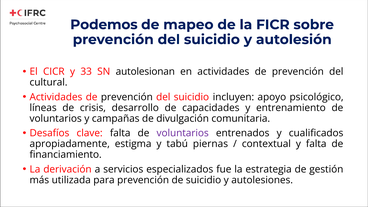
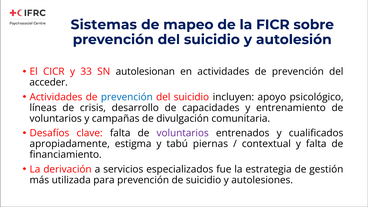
Podemos: Podemos -> Sistemas
cultural: cultural -> acceder
prevención at (127, 97) colour: black -> blue
